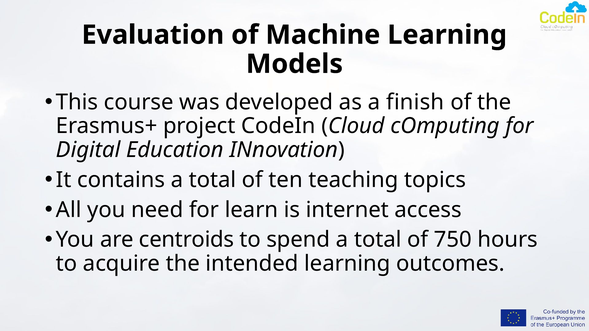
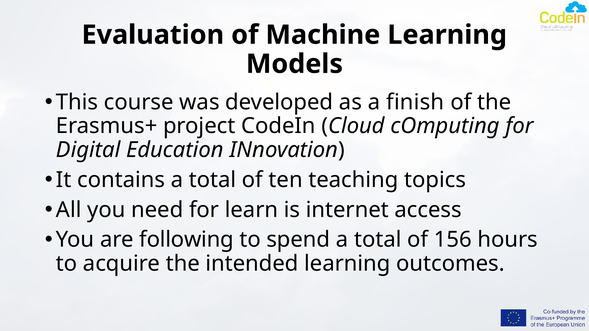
centroids: centroids -> following
750: 750 -> 156
